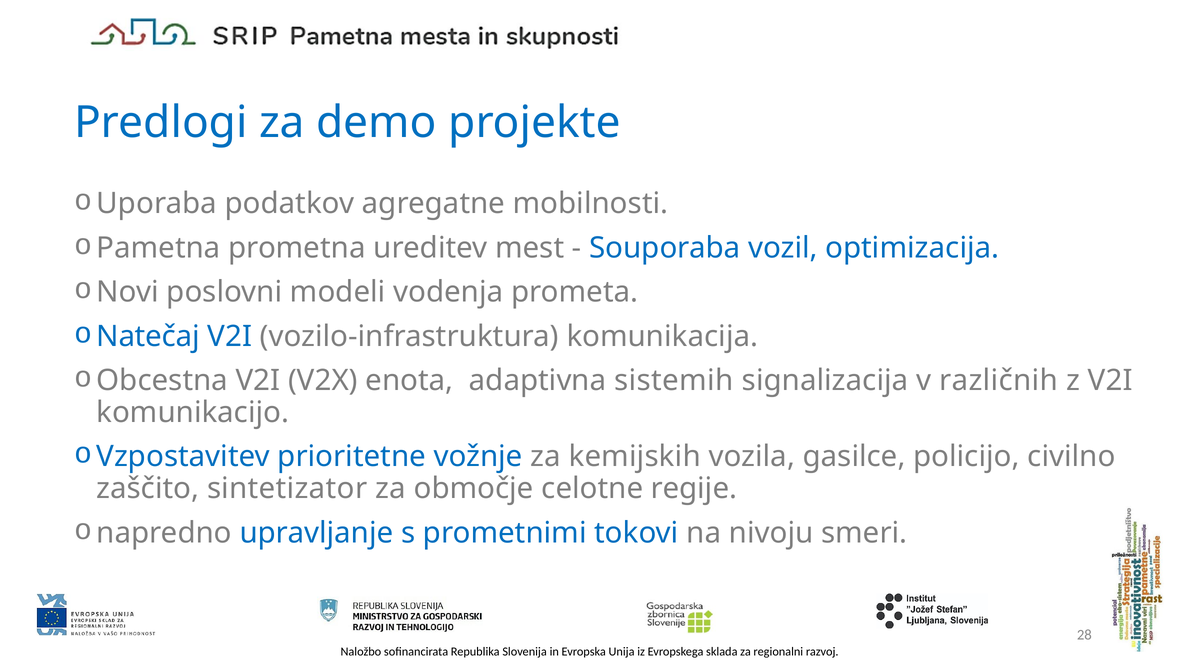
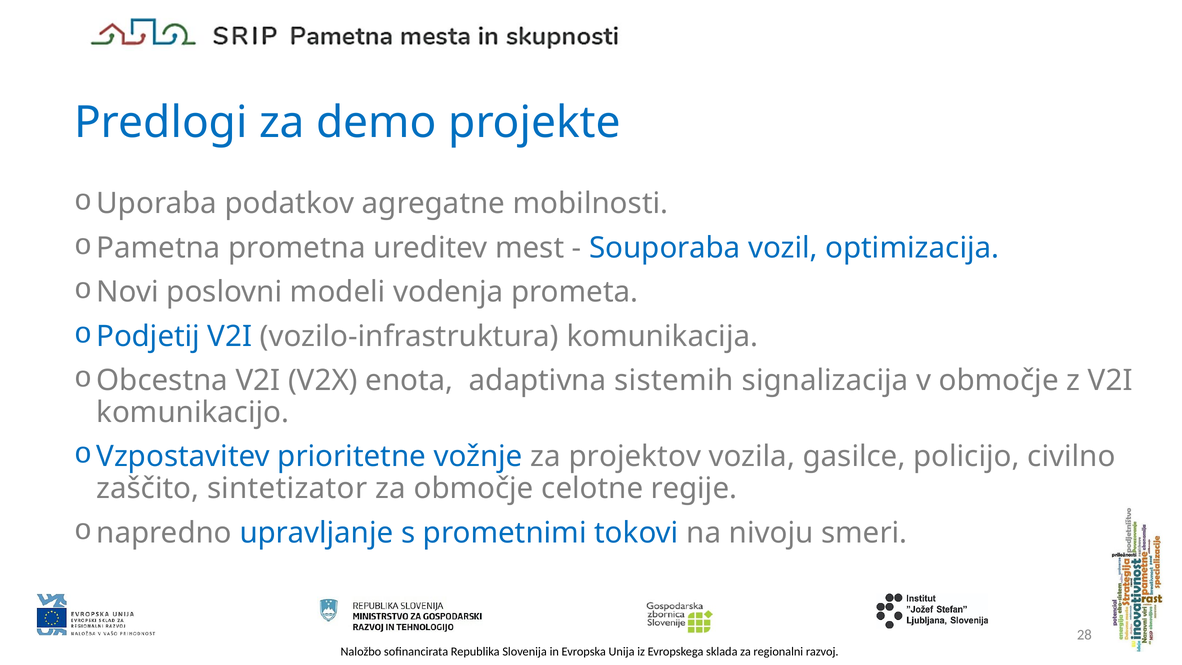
Natečaj: Natečaj -> Podjetij
v različnih: različnih -> območje
kemijskih: kemijskih -> projektov
